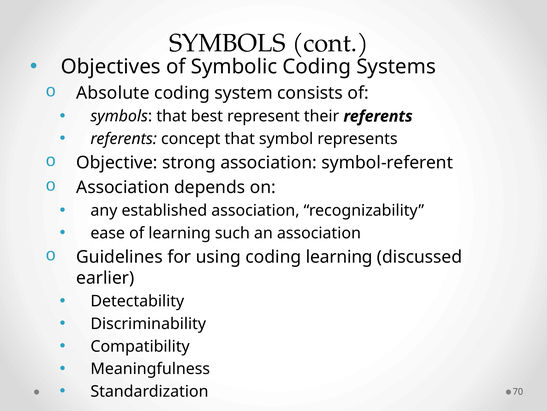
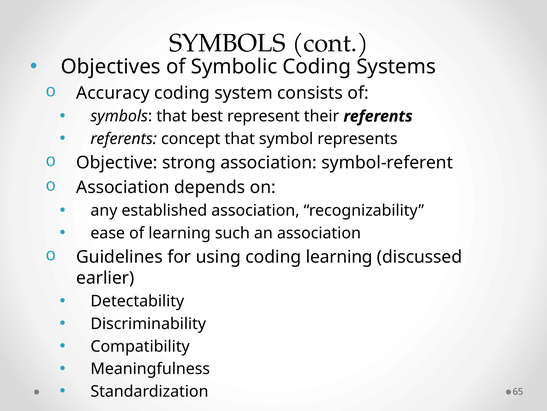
Absolute: Absolute -> Accuracy
70: 70 -> 65
